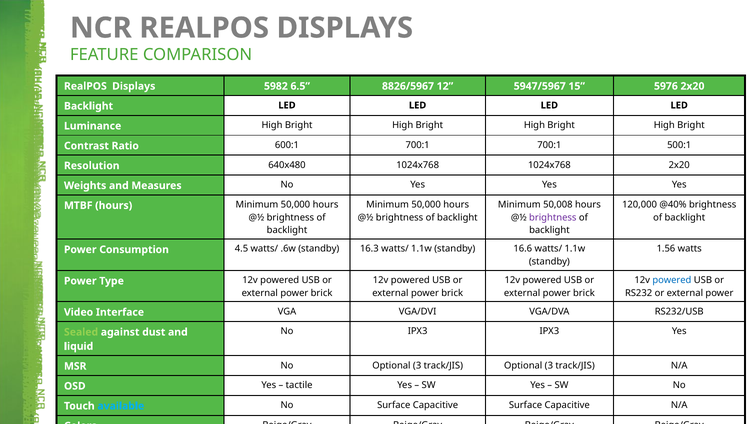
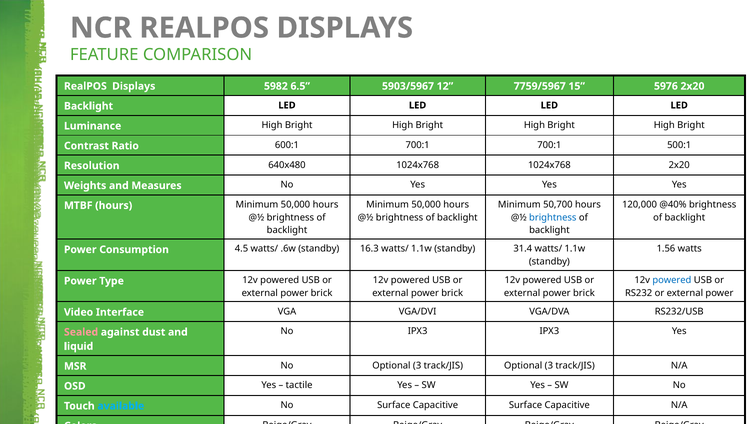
8826/5967: 8826/5967 -> 5903/5967
5947/5967: 5947/5967 -> 7759/5967
50,008: 50,008 -> 50,700
brightness at (553, 218) colour: purple -> blue
16.6: 16.6 -> 31.4
Sealed colour: light green -> pink
